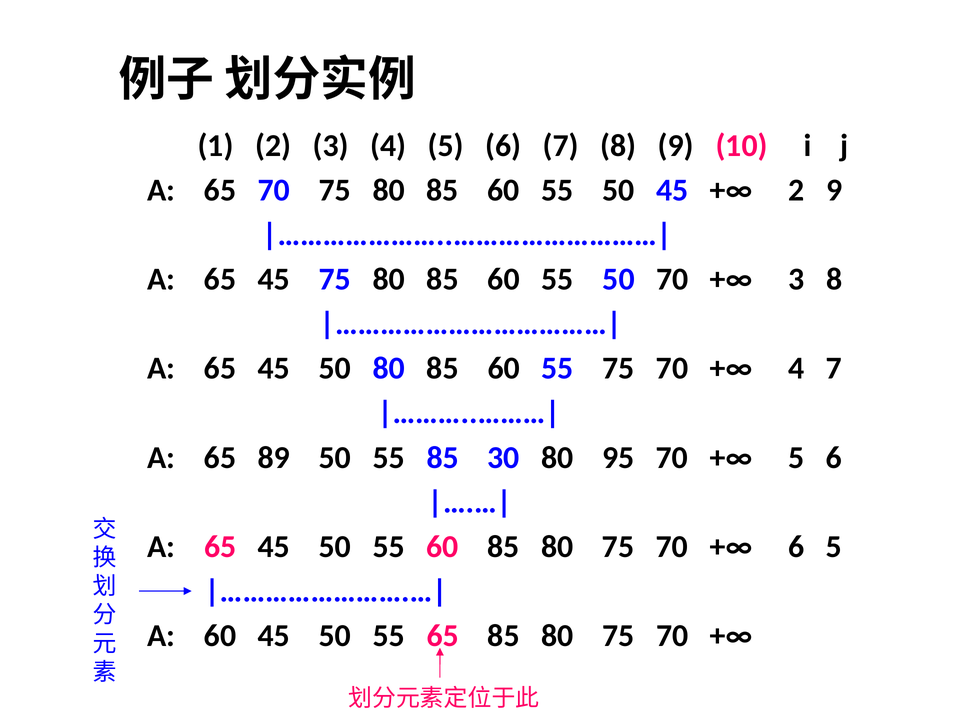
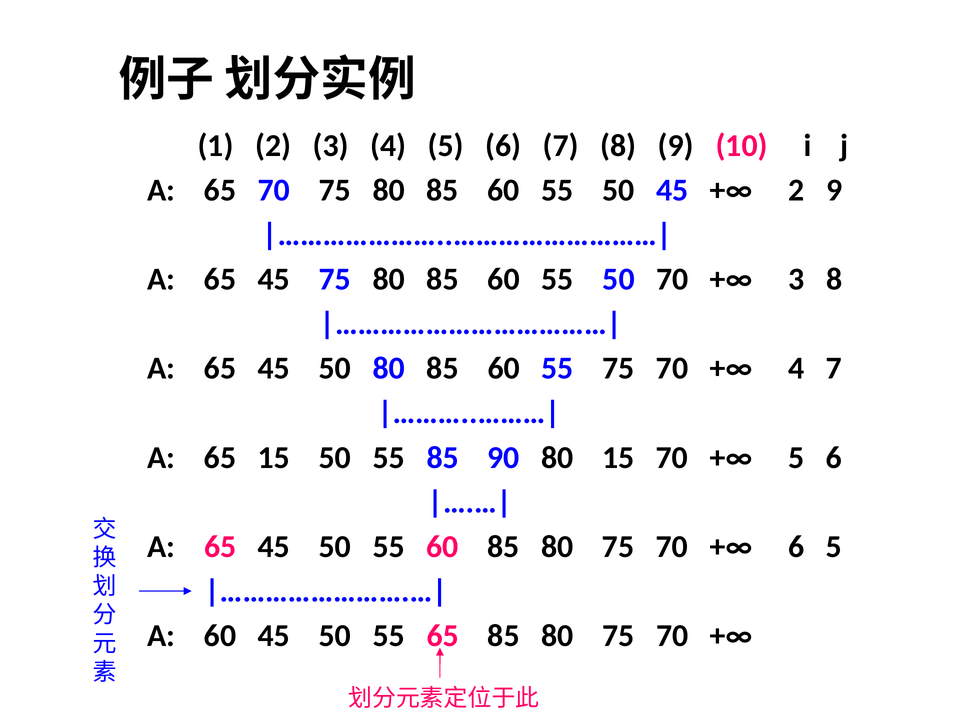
65 89: 89 -> 15
30: 30 -> 90
80 95: 95 -> 15
